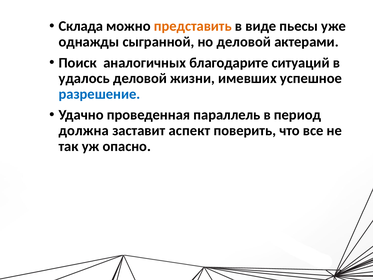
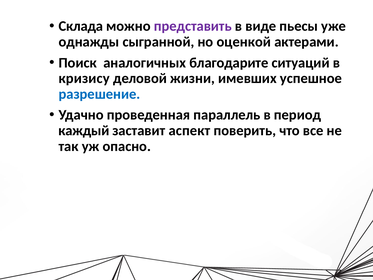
представить colour: orange -> purple
но деловой: деловой -> оценкой
удалось: удалось -> кризису
должна: должна -> каждый
